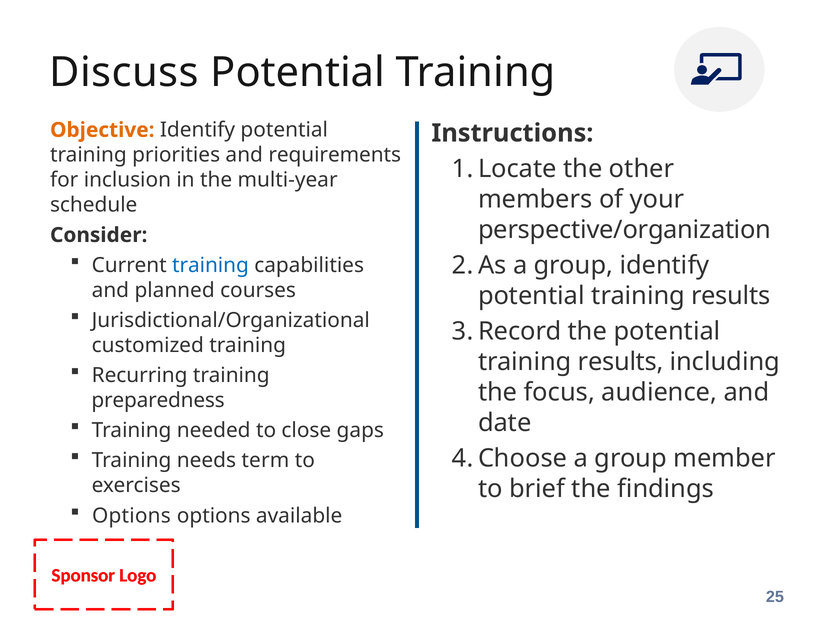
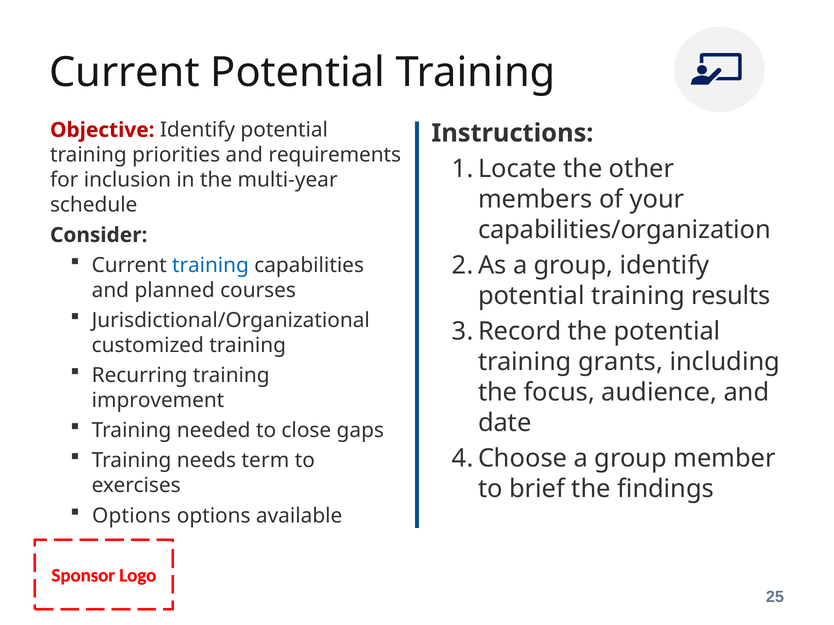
Discuss at (124, 72): Discuss -> Current
Objective colour: orange -> red
perspective/organization: perspective/organization -> capabilities/organization
results at (621, 362): results -> grants
preparedness: preparedness -> improvement
